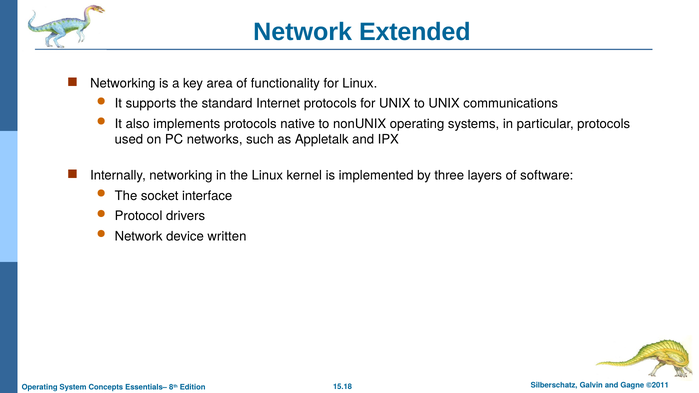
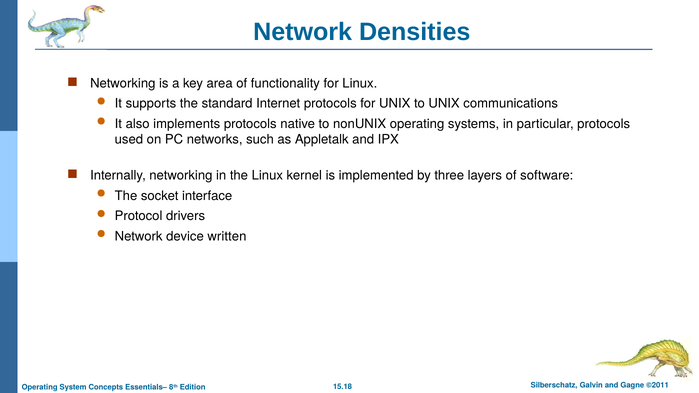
Extended: Extended -> Densities
